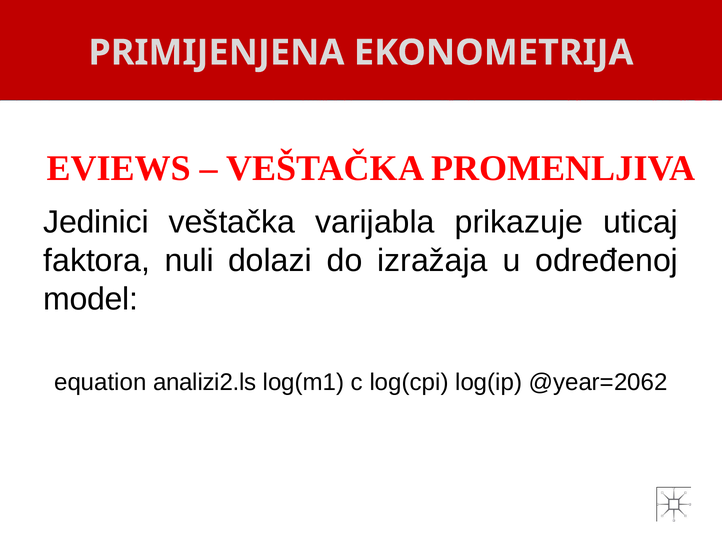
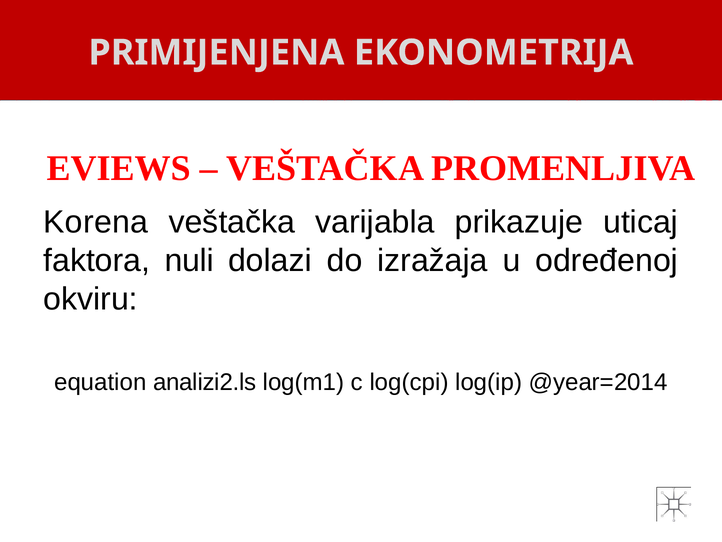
Jedinici: Jedinici -> Korena
model: model -> okviru
@year=2062: @year=2062 -> @year=2014
